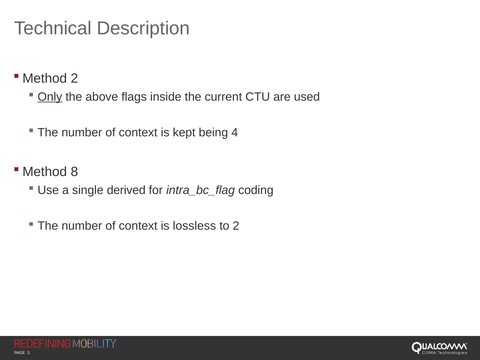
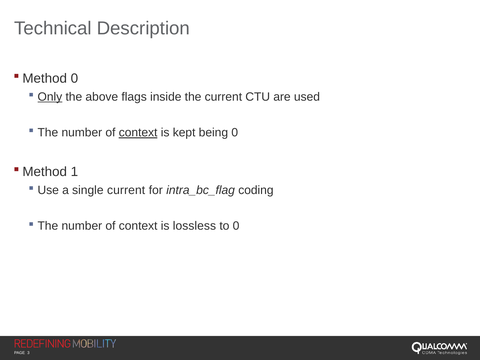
2 at (74, 78): 2 -> 0
context at (138, 133) underline: none -> present
being 4: 4 -> 0
8: 8 -> 1
single derived: derived -> current
to 2: 2 -> 0
